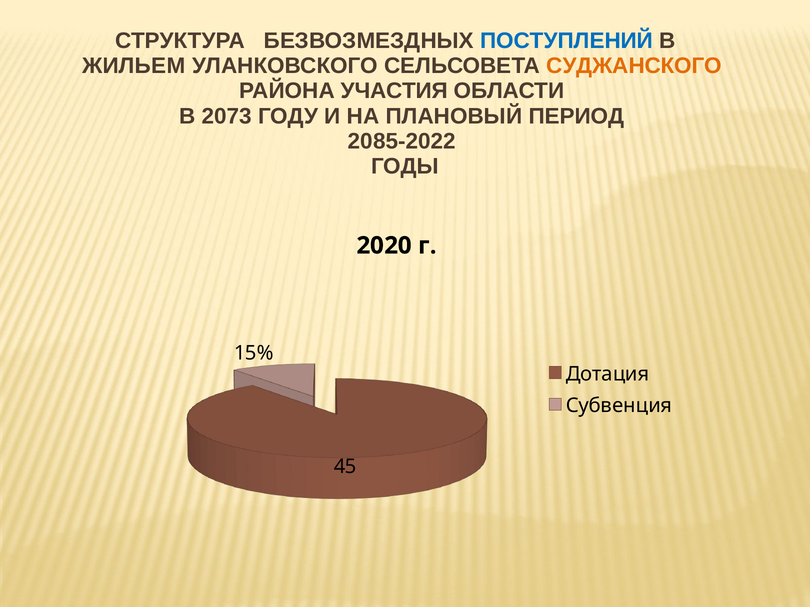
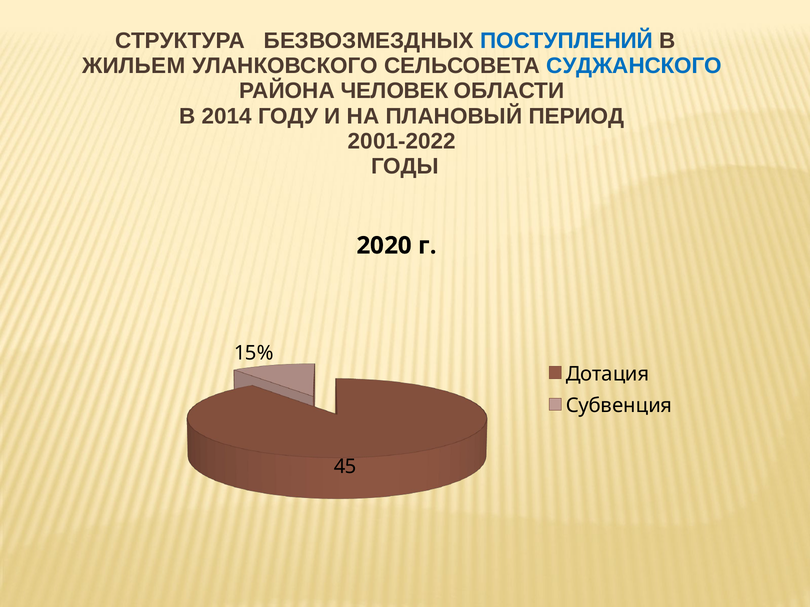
СУДЖАНСКОГО colour: orange -> blue
УЧАСТИЯ: УЧАСТИЯ -> ЧЕЛОВЕК
2073: 2073 -> 2014
2085-2022: 2085-2022 -> 2001-2022
